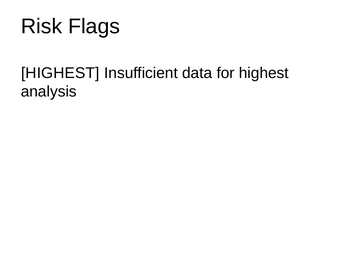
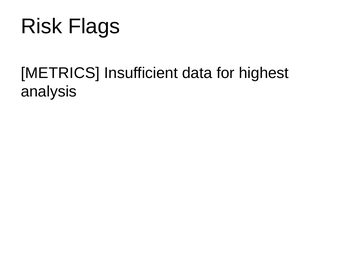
HIGHEST at (60, 73): HIGHEST -> METRICS
